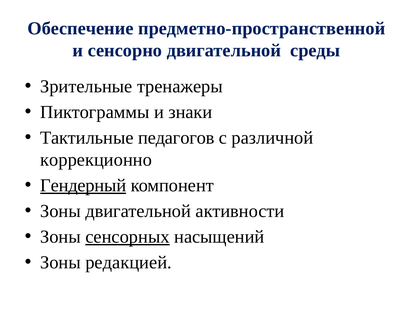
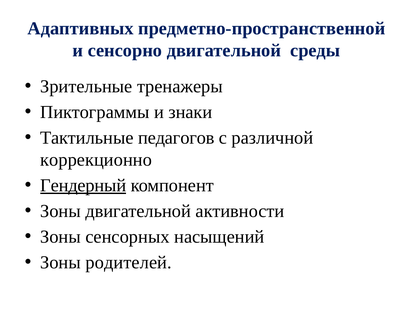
Обеспечение: Обеспечение -> Адаптивных
сенсорных underline: present -> none
редакцией: редакцией -> родителей
